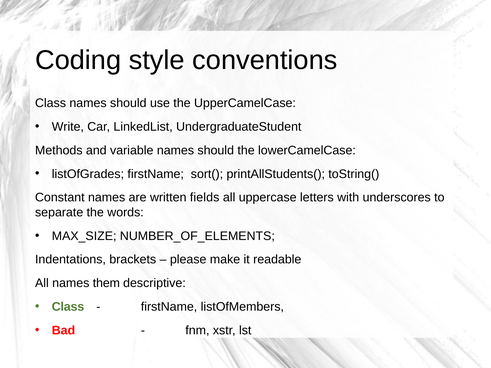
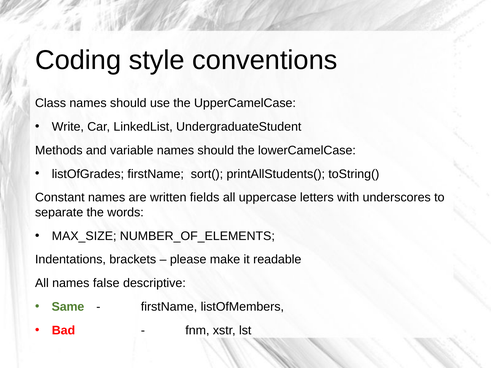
them: them -> false
Class at (68, 307): Class -> Same
